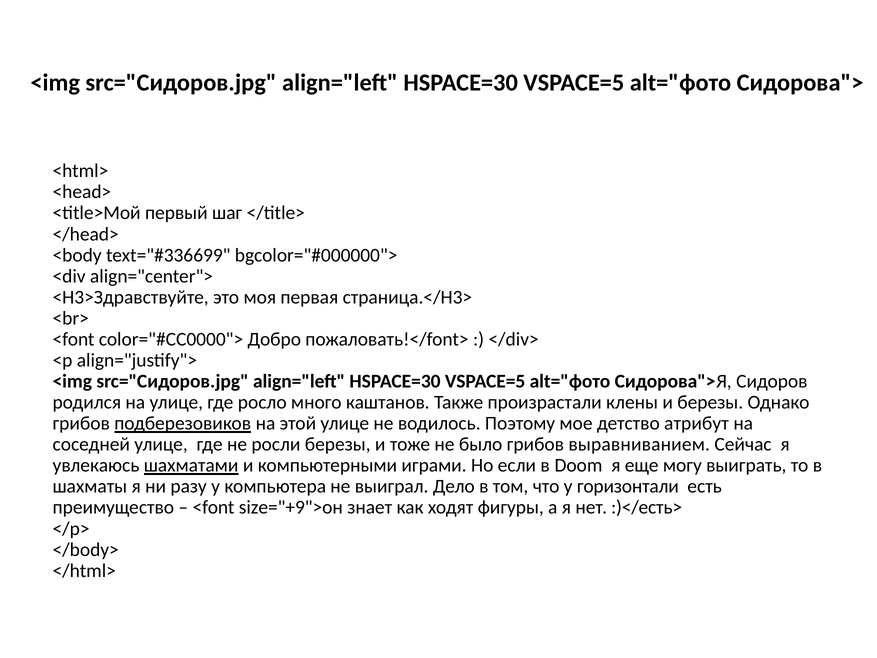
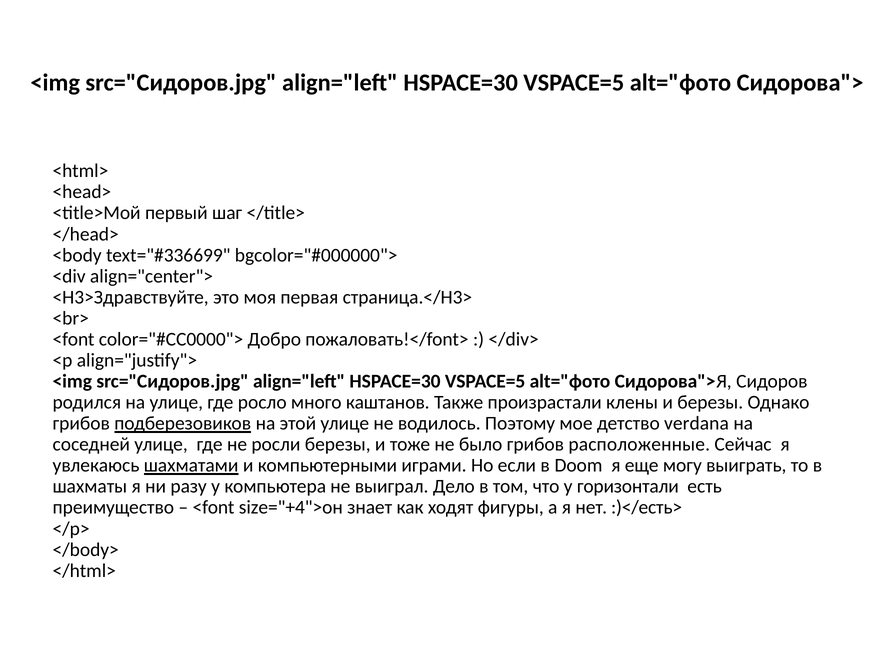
атрибут: атрибут -> verdana
выравниванием: выравниванием -> расположенные
size="+9">он: size="+9">он -> size="+4">он
